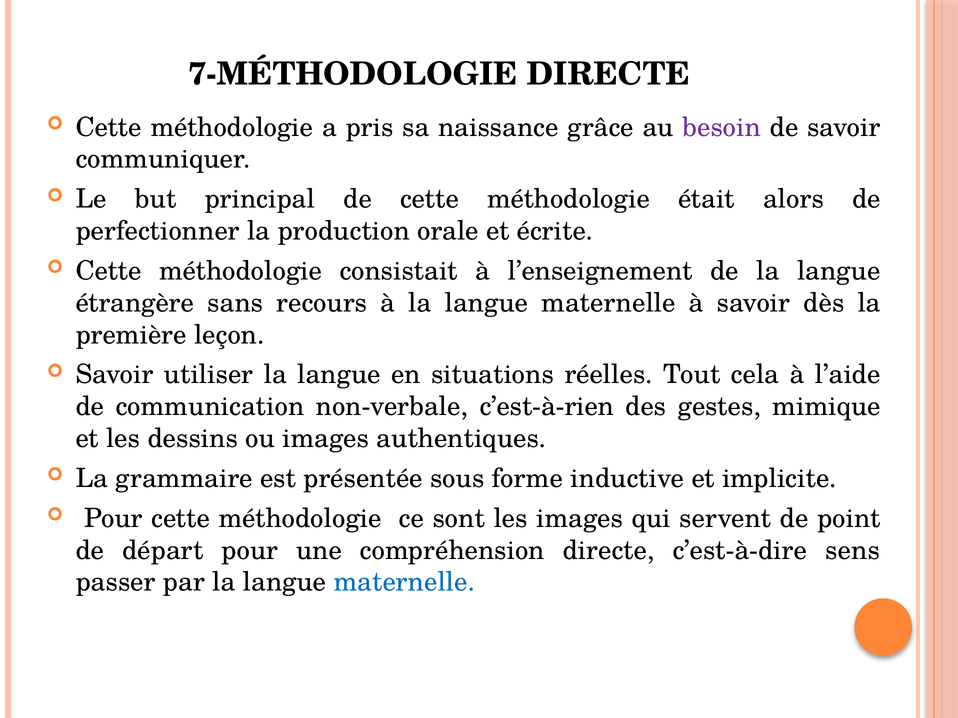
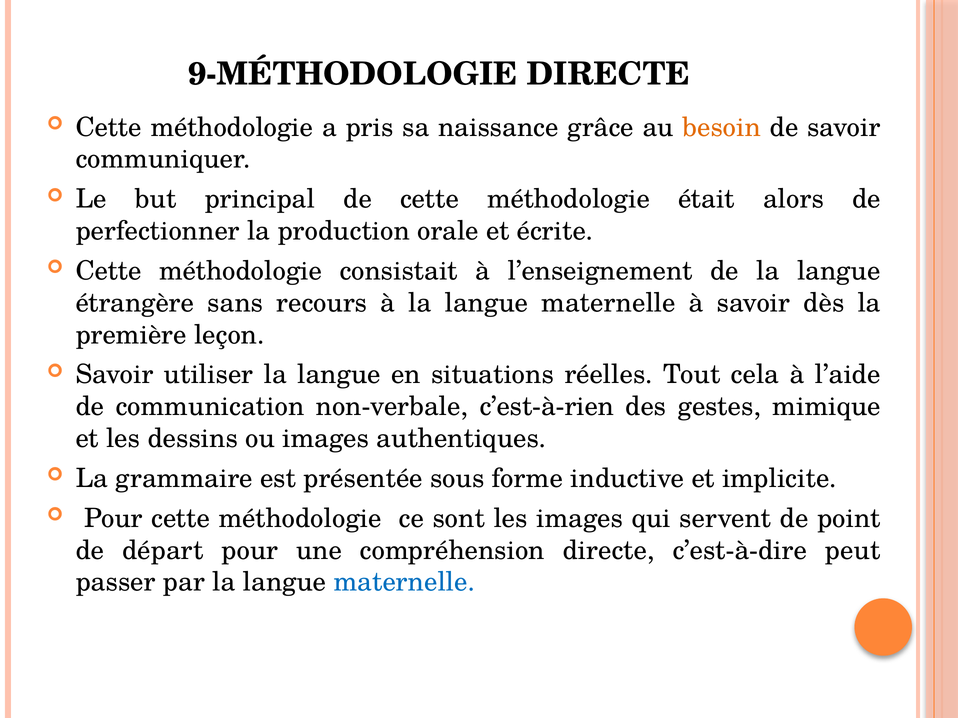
7-MÉTHODOLOGIE: 7-MÉTHODOLOGIE -> 9-MÉTHODOLOGIE
besoin colour: purple -> orange
sens: sens -> peut
